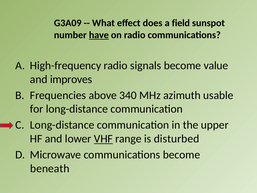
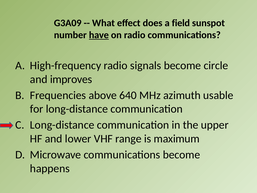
value: value -> circle
340: 340 -> 640
VHF underline: present -> none
disturbed: disturbed -> maximum
beneath: beneath -> happens
